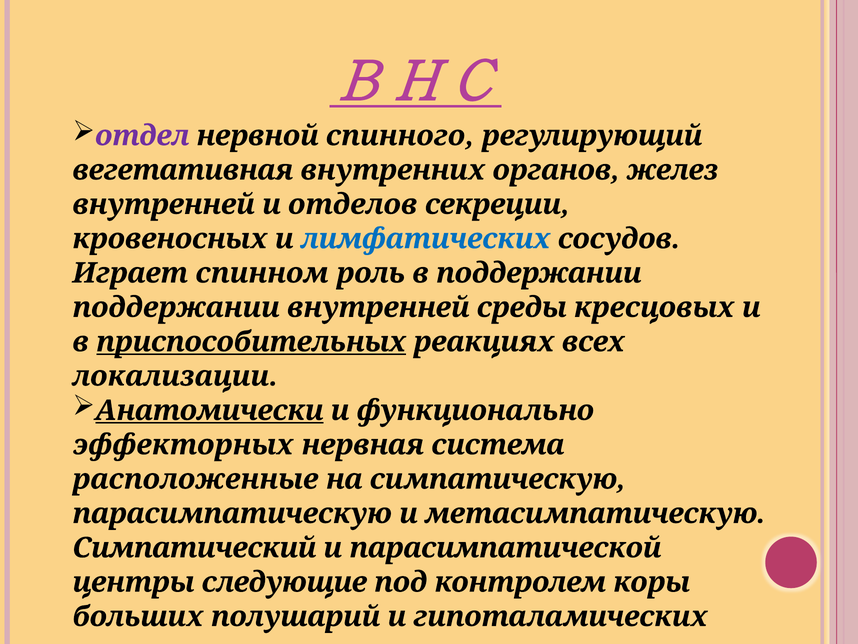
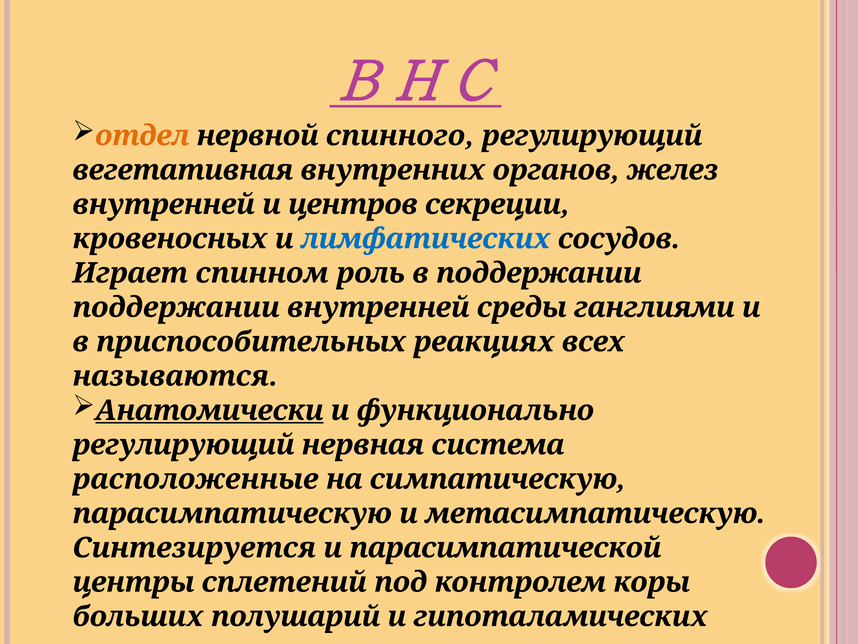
отдел colour: purple -> orange
и отделов: отделов -> центров
кресцовых: кресцовых -> ганглиями
приспособительных underline: present -> none
локализации: локализации -> называются
эффекторных at (183, 445): эффекторных -> регулирующий
Симпатический: Симпатический -> Синтезируется
следующие: следующие -> сплетений
